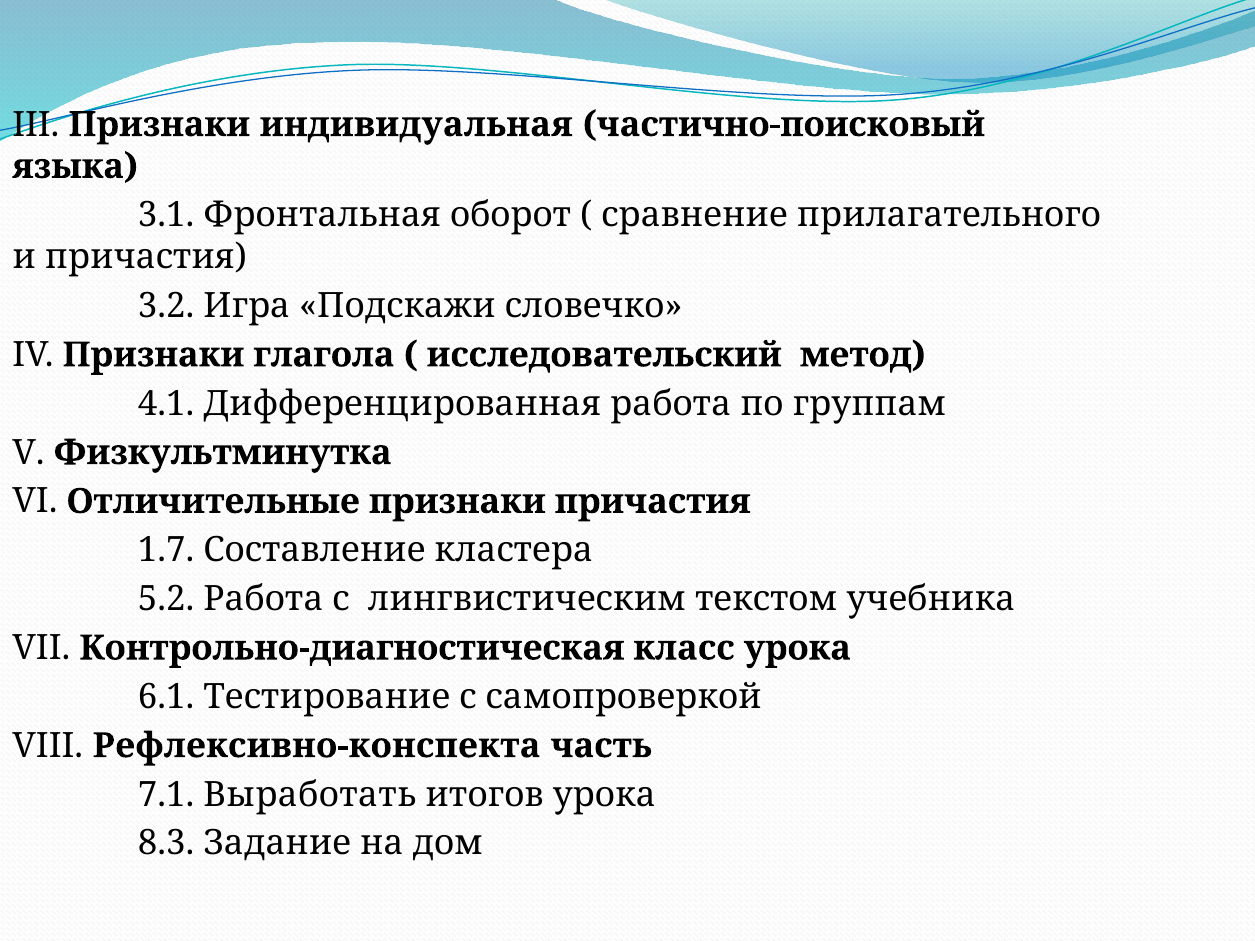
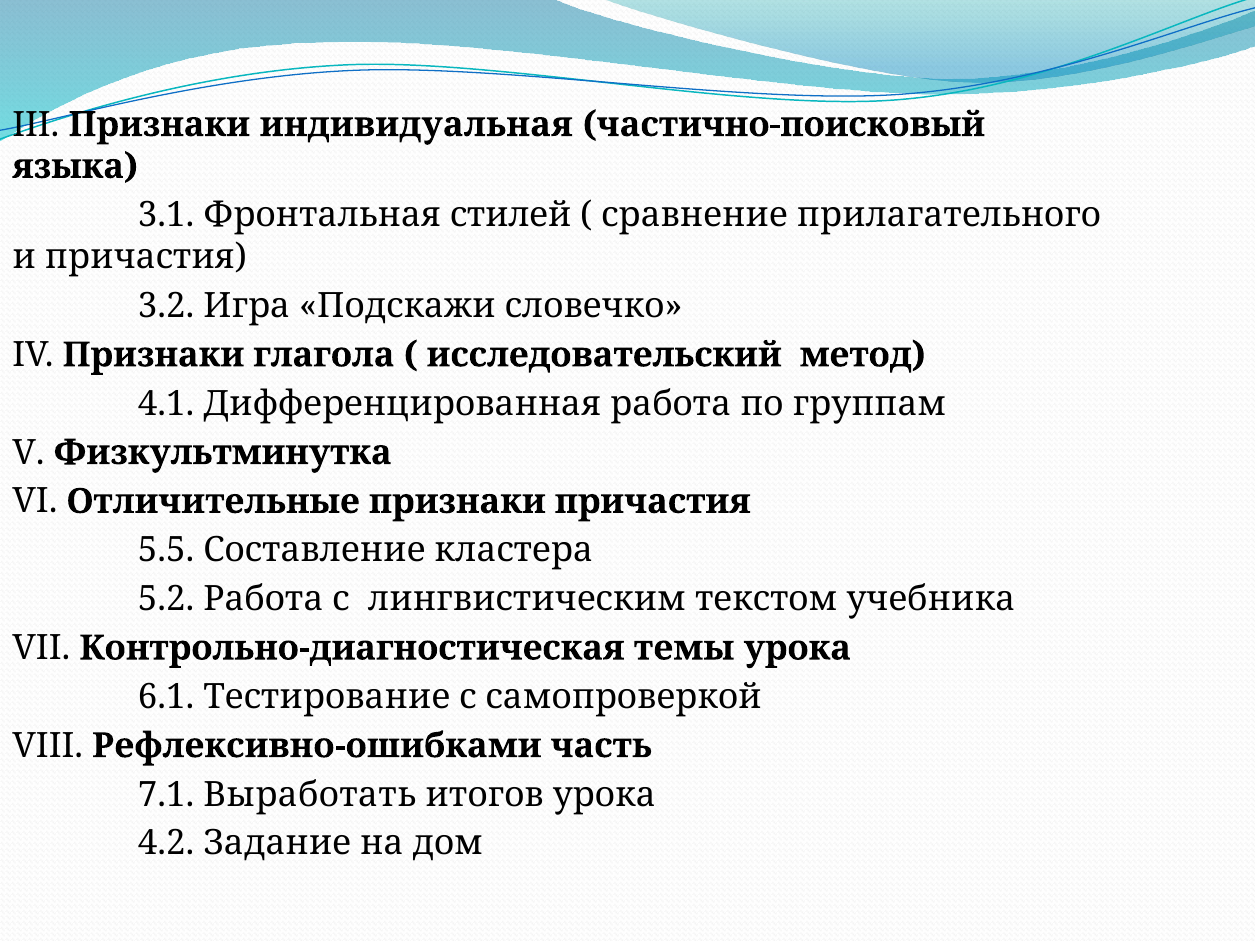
оборот: оборот -> стилей
1.7: 1.7 -> 5.5
класс: класс -> темы
Рефлексивно-конспекта: Рефлексивно-конспекта -> Рефлексивно-ошибками
8.3: 8.3 -> 4.2
